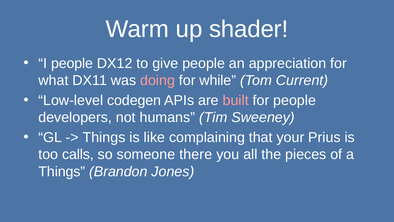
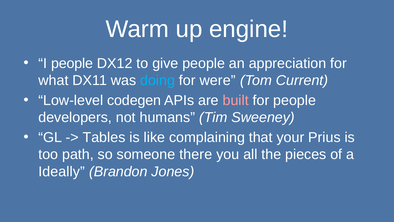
shader: shader -> engine
doing colour: pink -> light blue
while: while -> were
Things at (104, 137): Things -> Tables
calls: calls -> path
Things at (62, 171): Things -> Ideally
